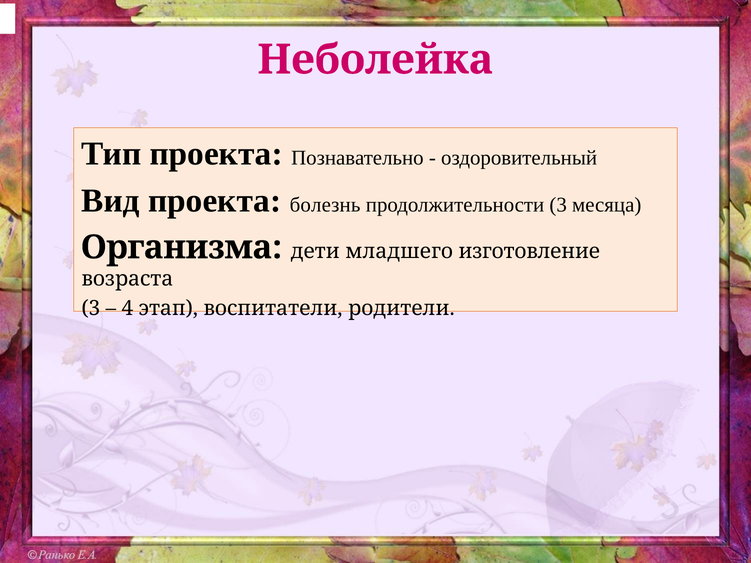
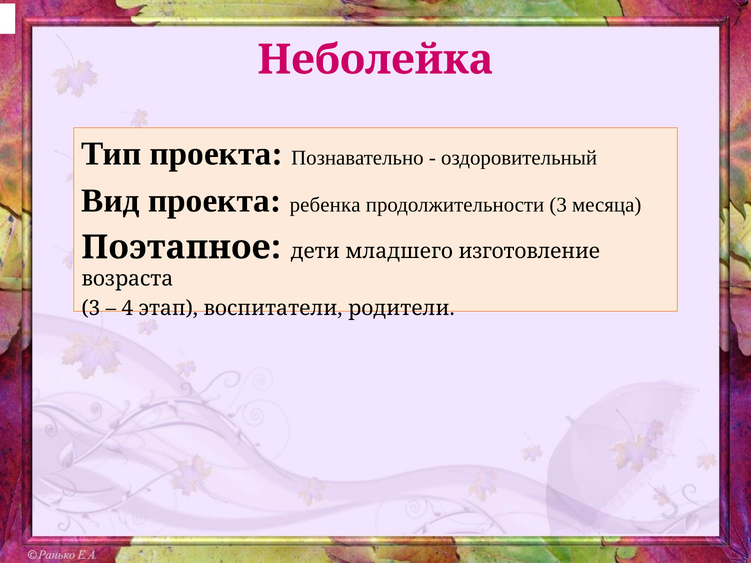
болезнь: болезнь -> ребенка
Организма: Организма -> Поэтапное
